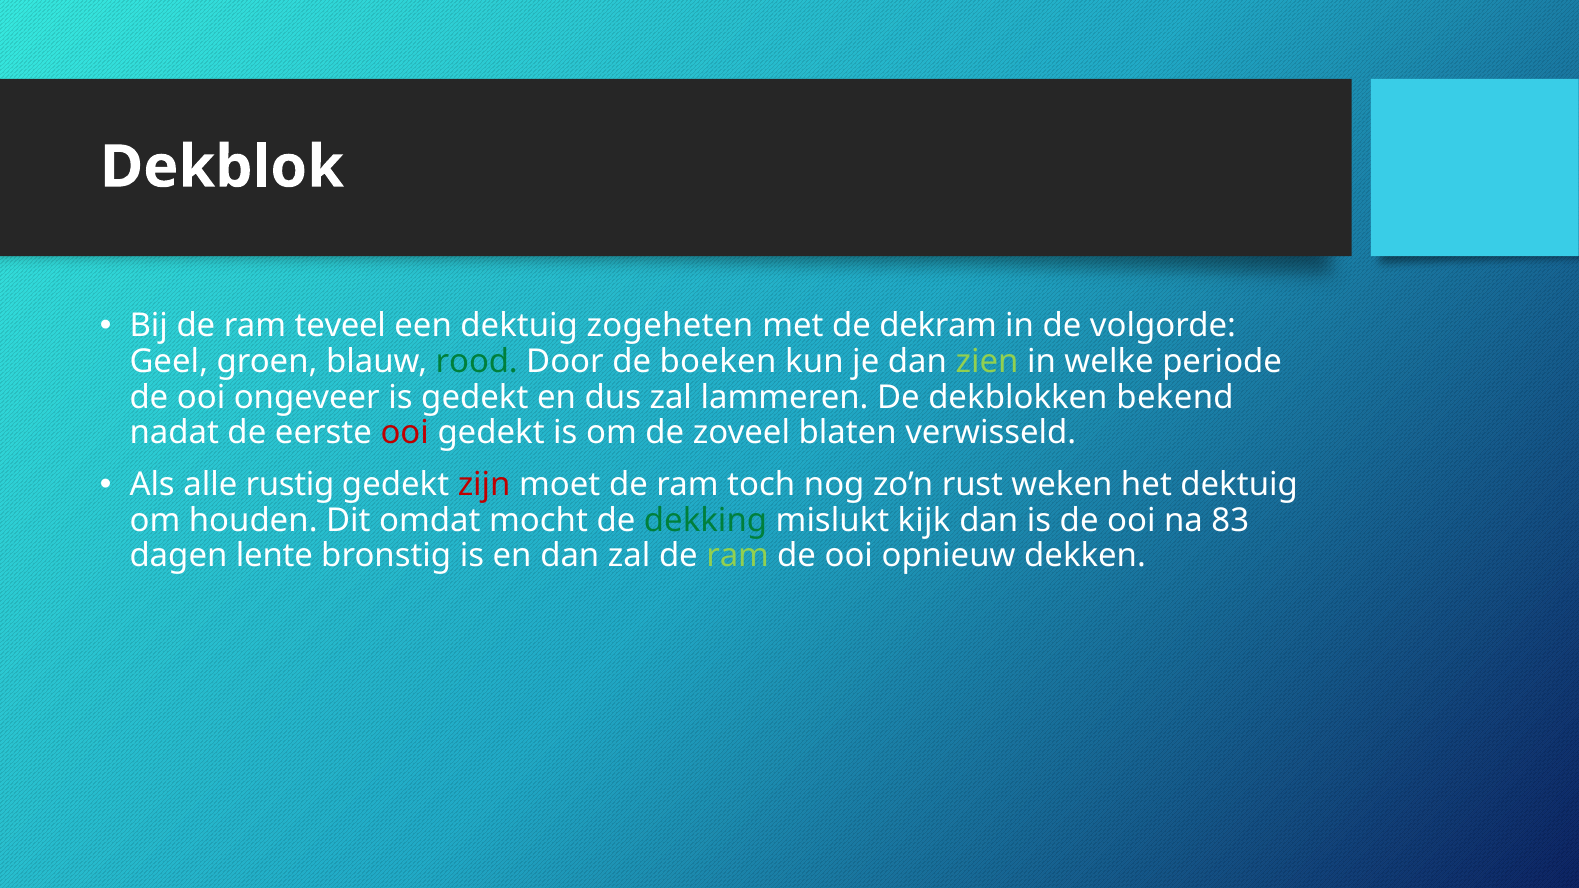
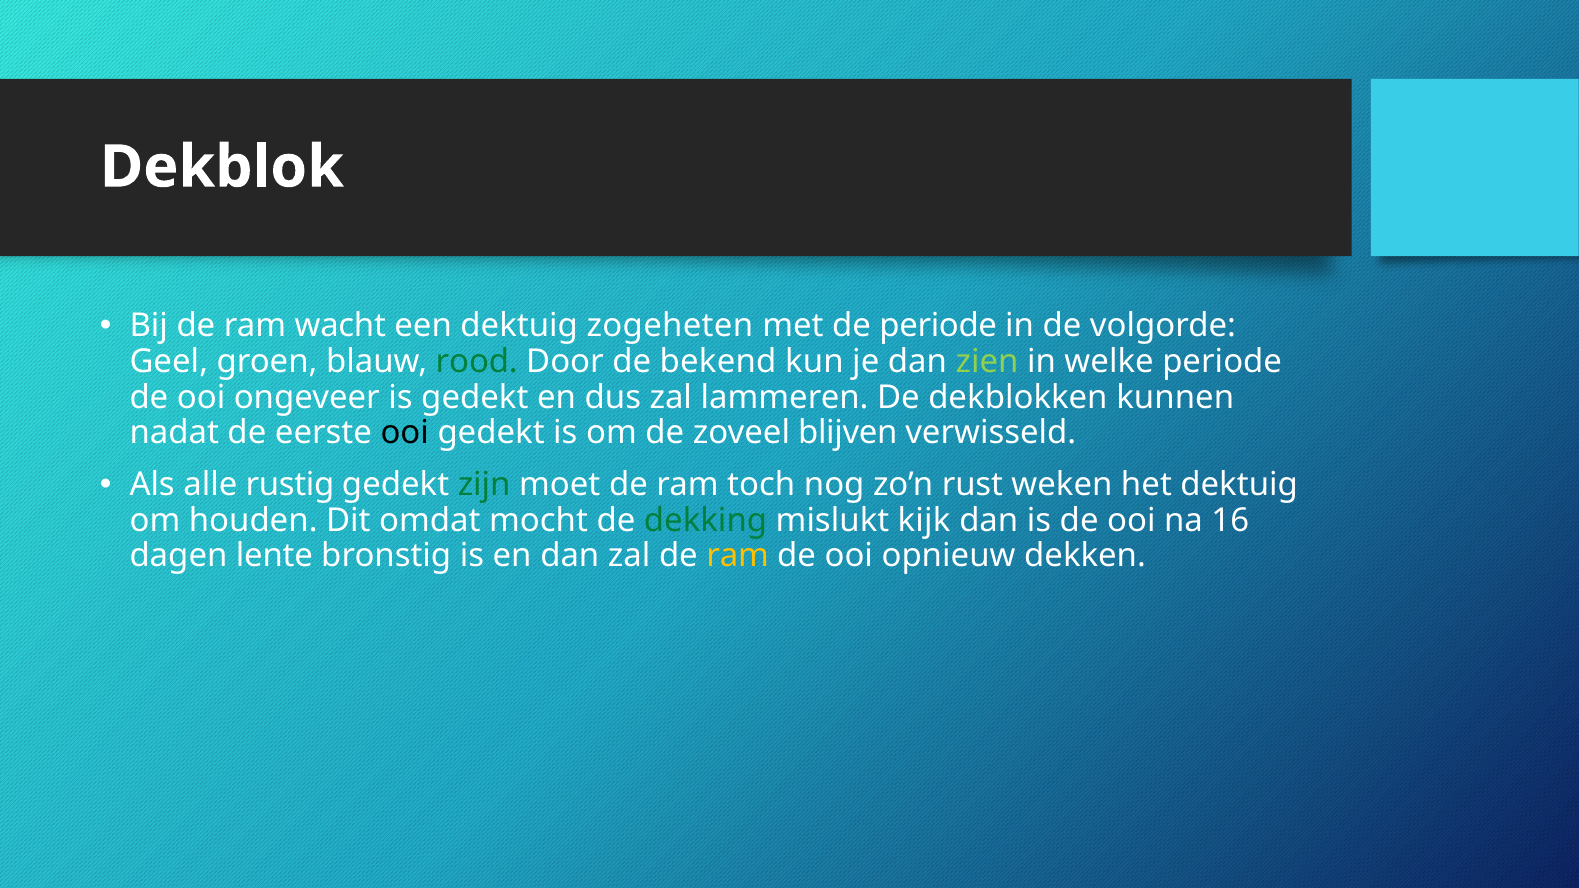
teveel: teveel -> wacht
de dekram: dekram -> periode
boeken: boeken -> bekend
bekend: bekend -> kunnen
ooi at (405, 433) colour: red -> black
blaten: blaten -> blijven
zijn colour: red -> green
83: 83 -> 16
ram at (738, 556) colour: light green -> yellow
